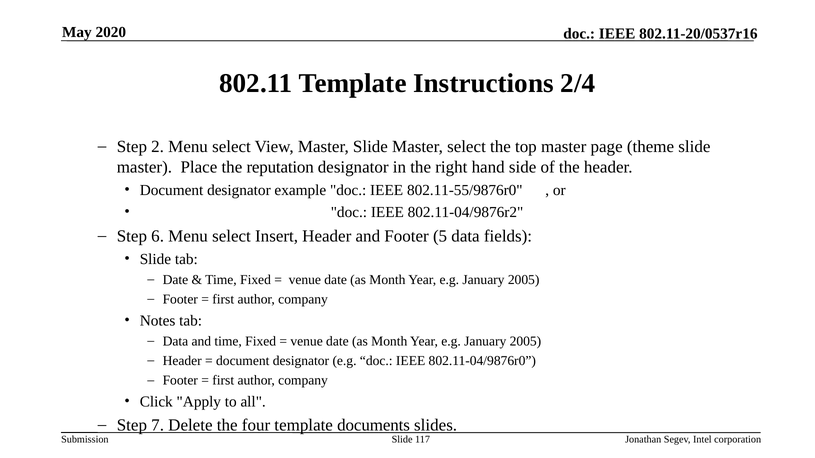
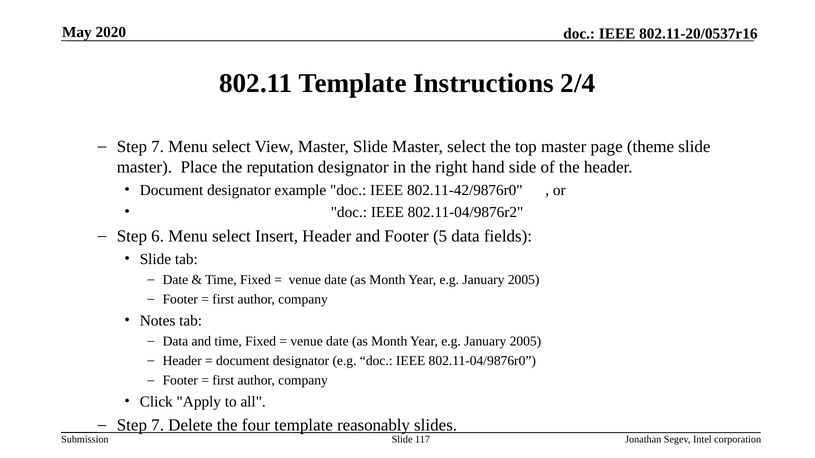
2 at (158, 147): 2 -> 7
802.11-55/9876r0: 802.11-55/9876r0 -> 802.11-42/9876r0
documents: documents -> reasonably
